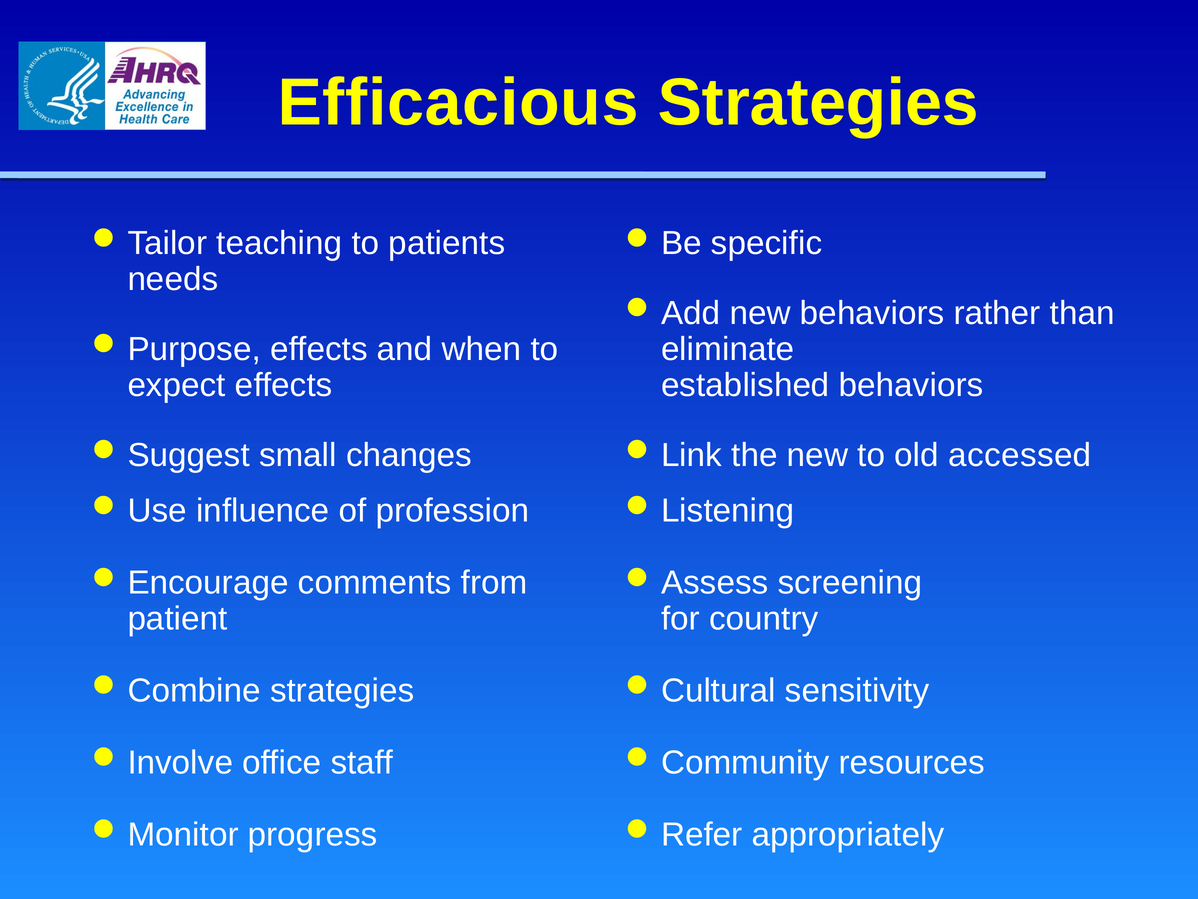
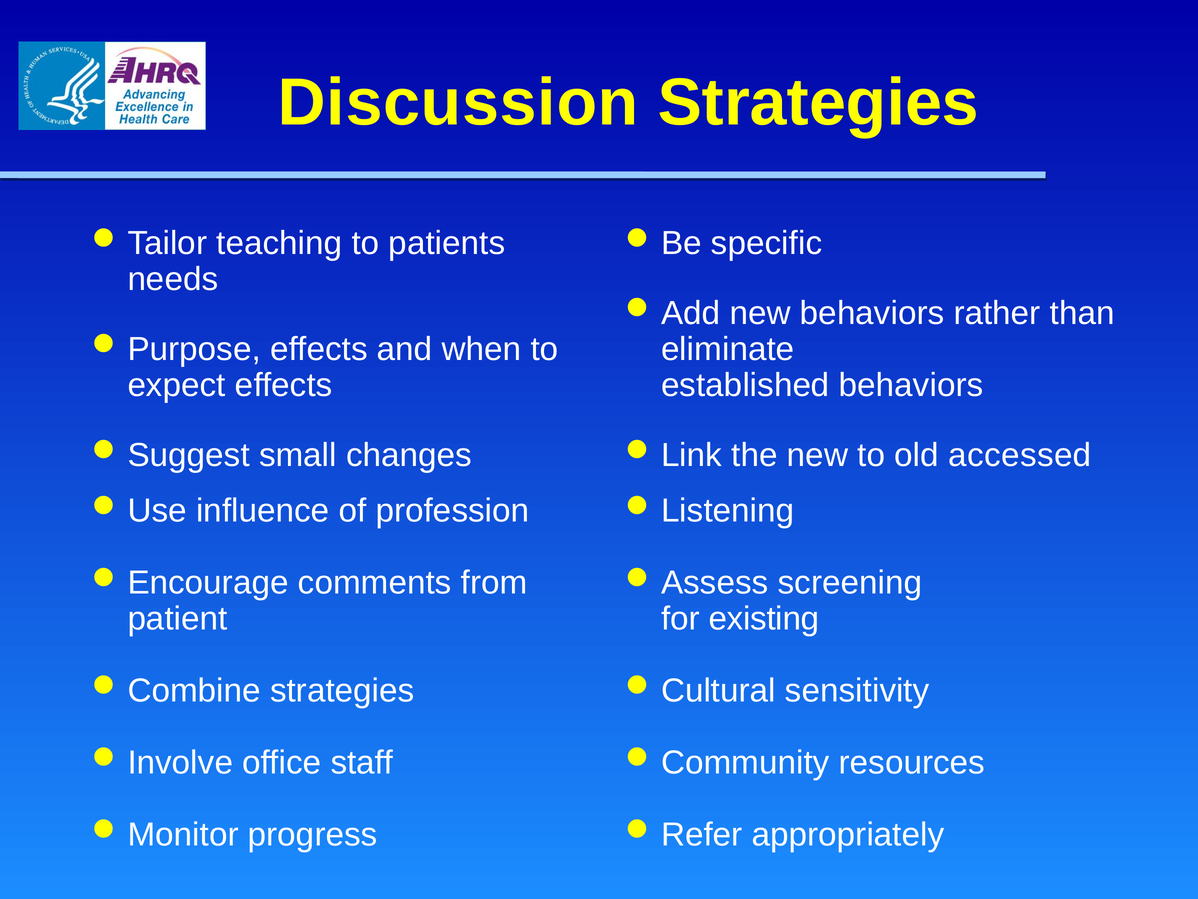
Efficacious: Efficacious -> Discussion
country: country -> existing
